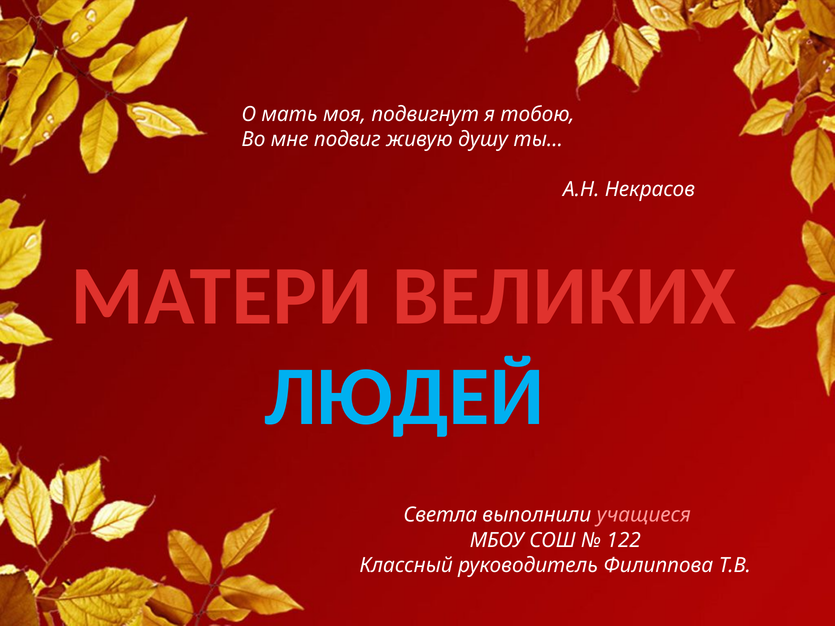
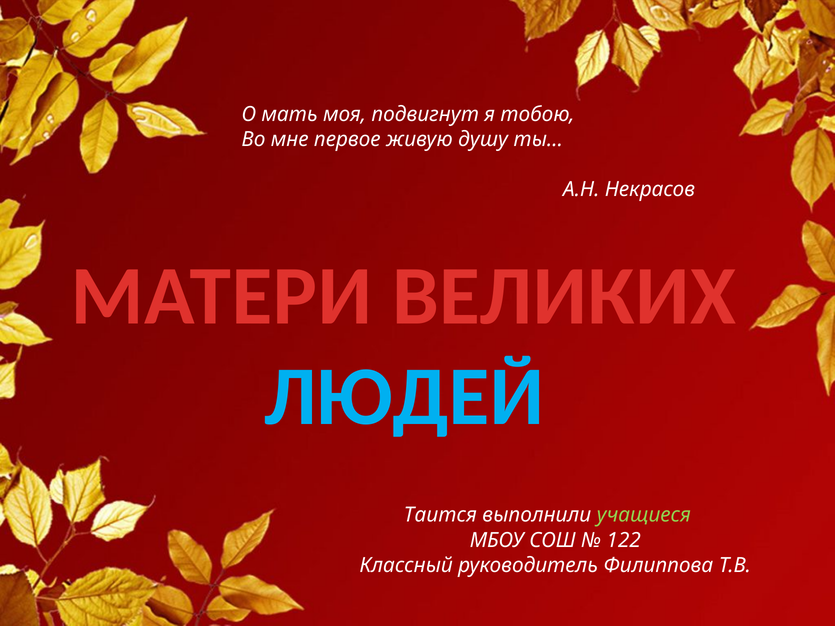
подвиг: подвиг -> первое
Светла: Светла -> Таится
учащиеся colour: pink -> light green
